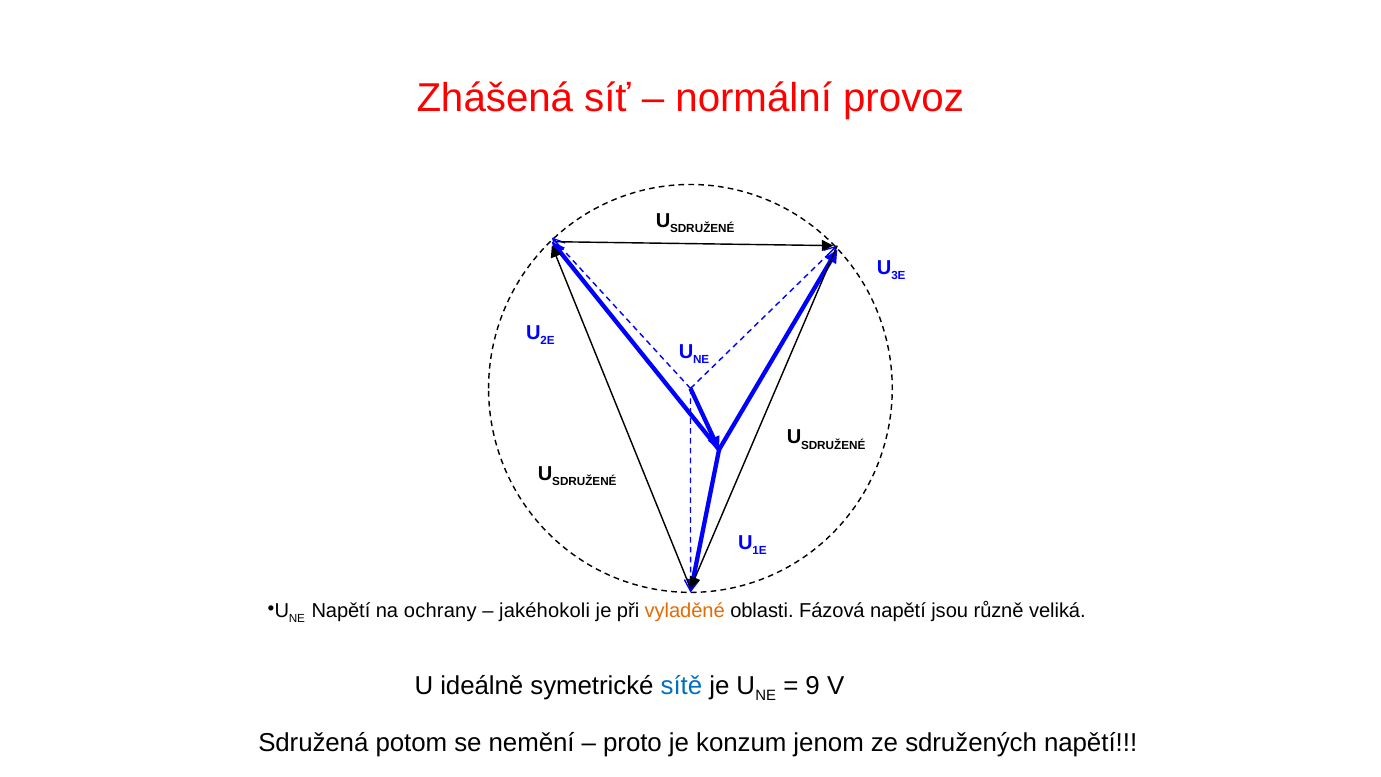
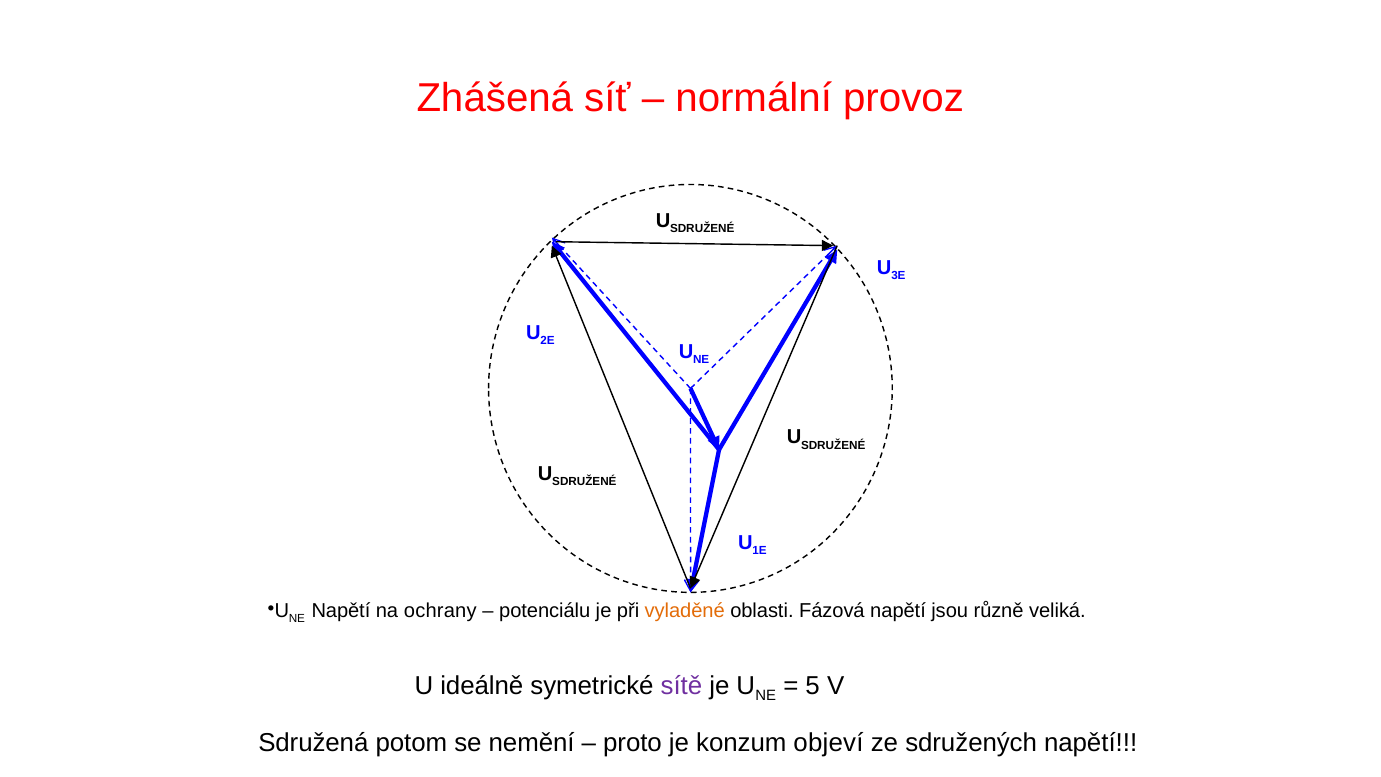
jakéhokoli: jakéhokoli -> potenciálu
sítě colour: blue -> purple
9: 9 -> 5
jenom: jenom -> objeví
